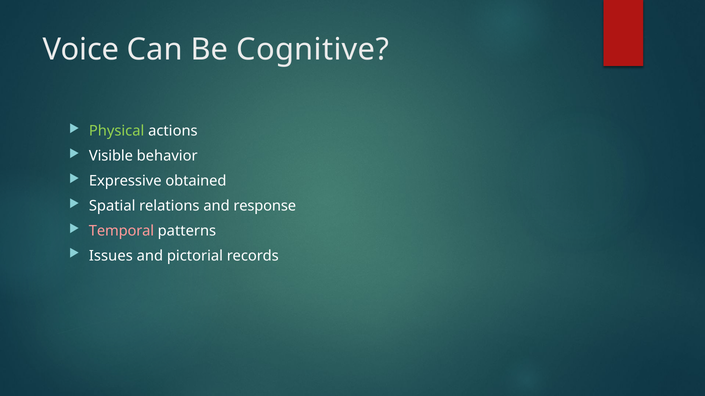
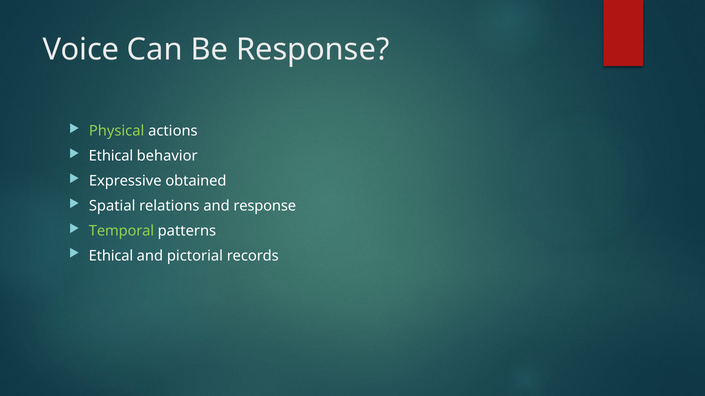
Be Cognitive: Cognitive -> Response
Visible at (111, 156): Visible -> Ethical
Temporal colour: pink -> light green
Issues at (111, 256): Issues -> Ethical
